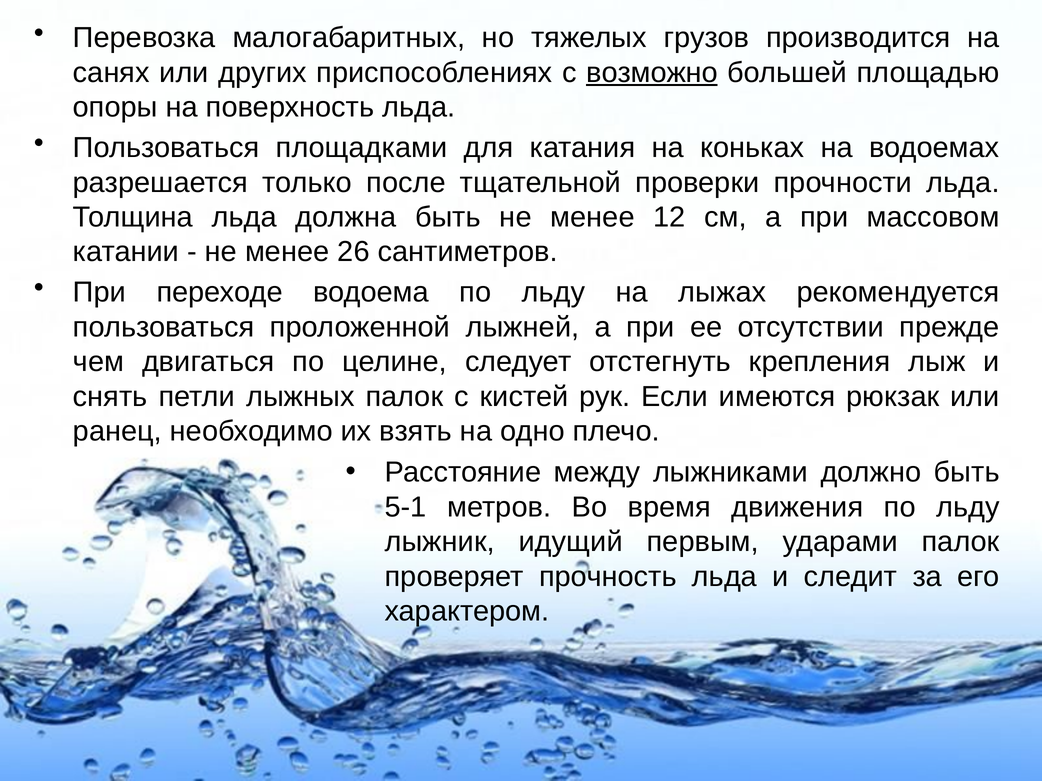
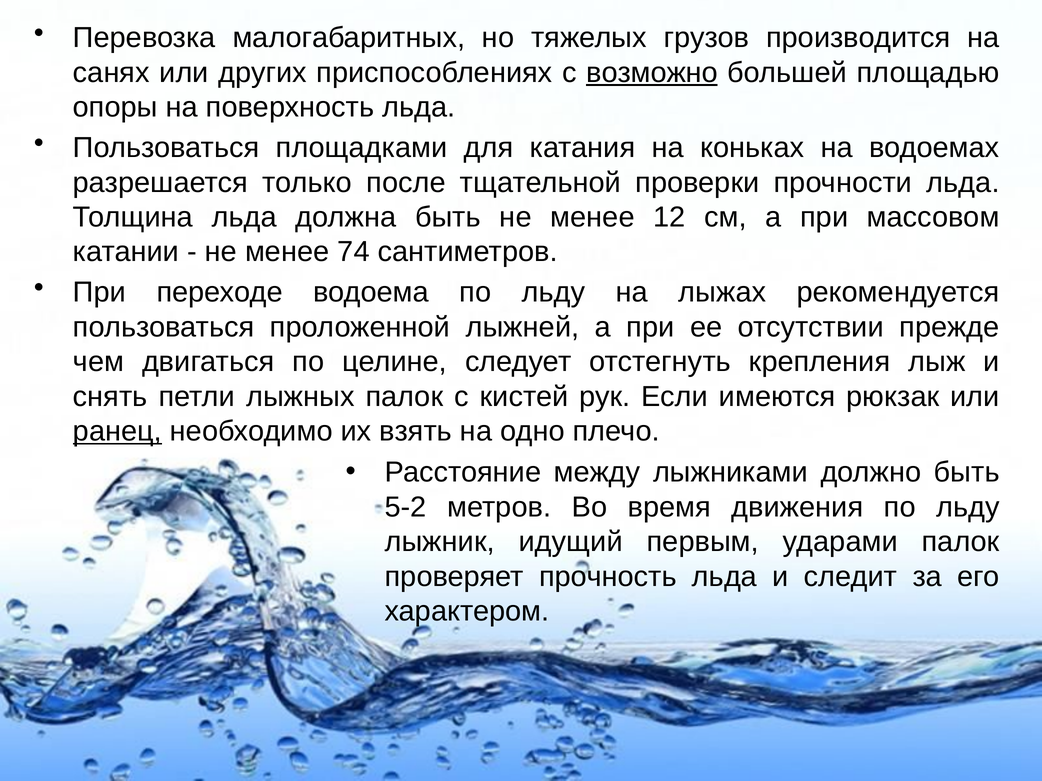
26: 26 -> 74
ранец underline: none -> present
5-1: 5-1 -> 5-2
